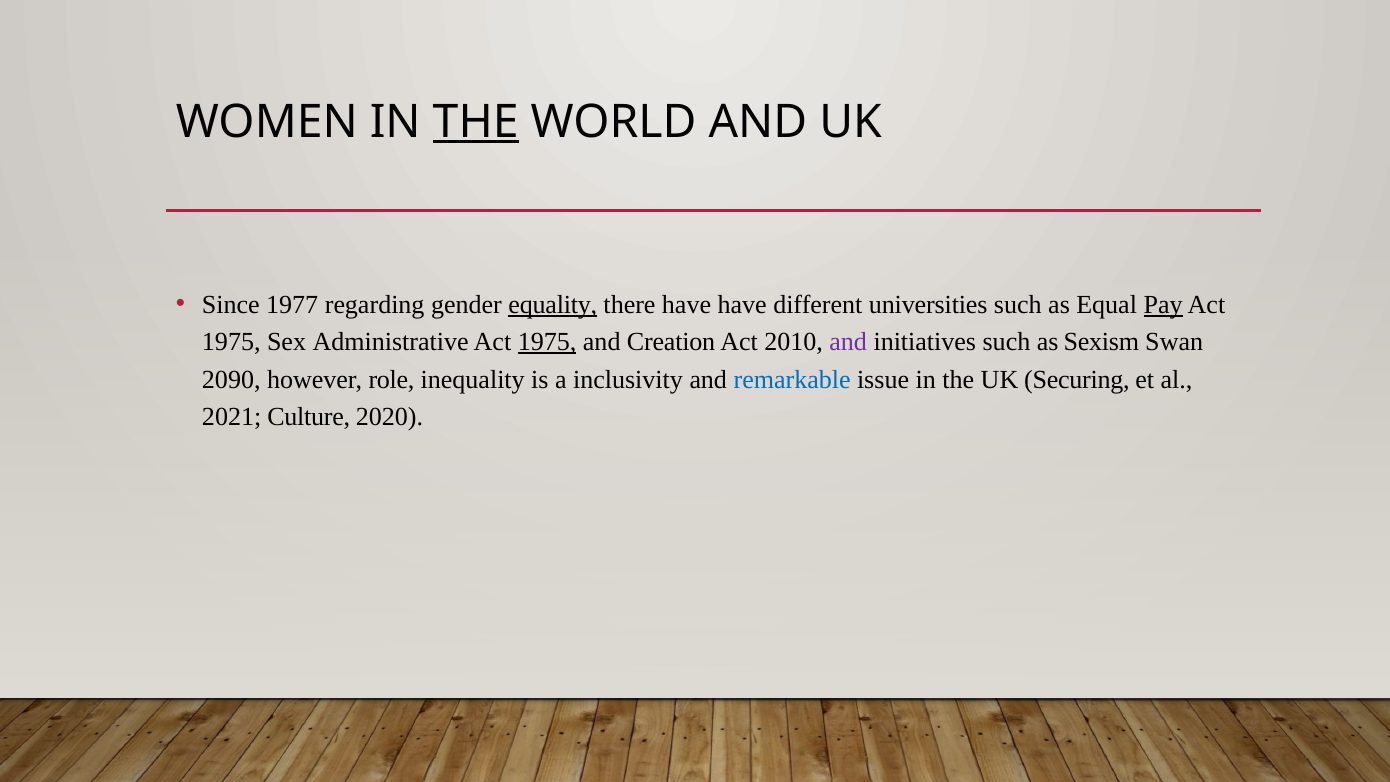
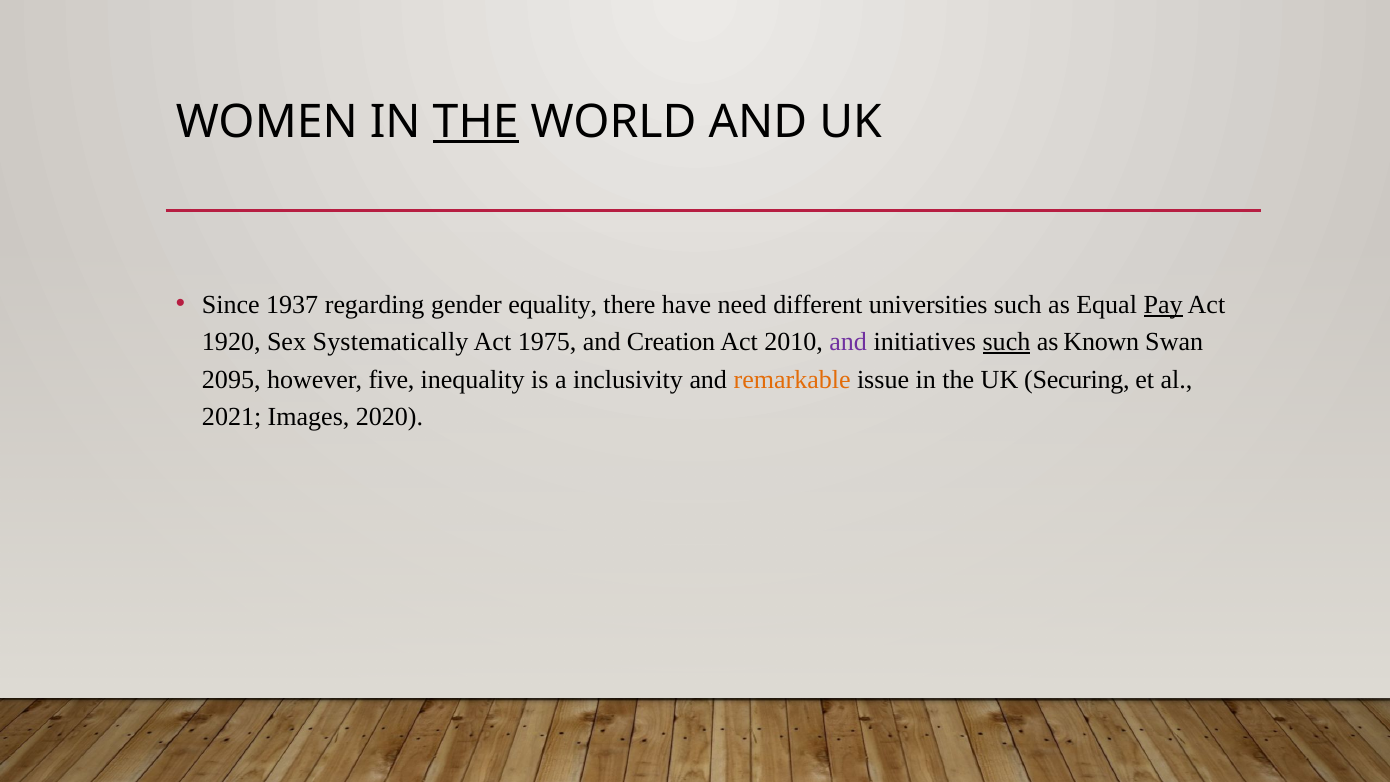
1977: 1977 -> 1937
equality underline: present -> none
have have: have -> need
1975 at (231, 342): 1975 -> 1920
Administrative: Administrative -> Systematically
1975 at (547, 342) underline: present -> none
such at (1006, 342) underline: none -> present
Sexism: Sexism -> Known
2090: 2090 -> 2095
role: role -> five
remarkable colour: blue -> orange
Culture: Culture -> Images
